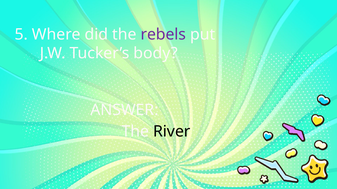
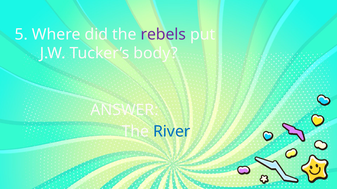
River colour: black -> blue
